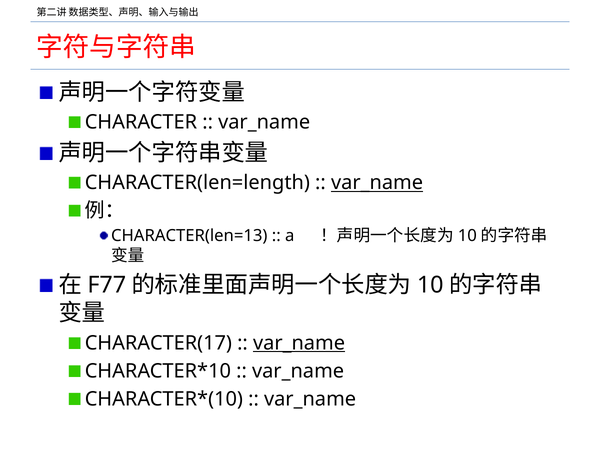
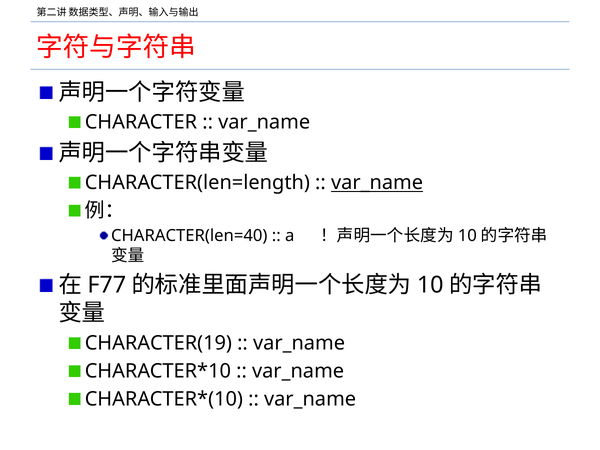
CHARACTER(len=13: CHARACTER(len=13 -> CHARACTER(len=40
CHARACTER(17: CHARACTER(17 -> CHARACTER(19
var_name at (299, 343) underline: present -> none
